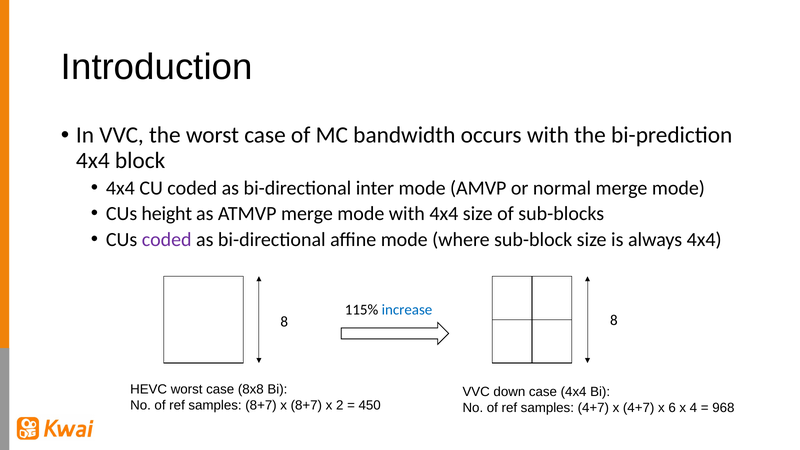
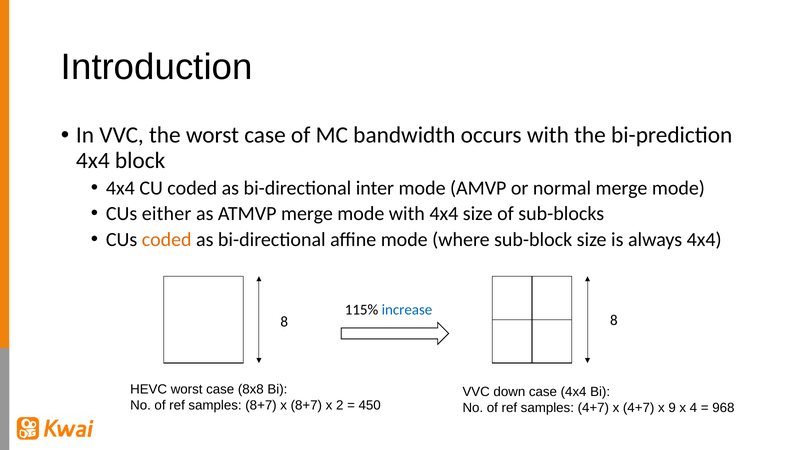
height: height -> either
coded at (167, 239) colour: purple -> orange
6: 6 -> 9
